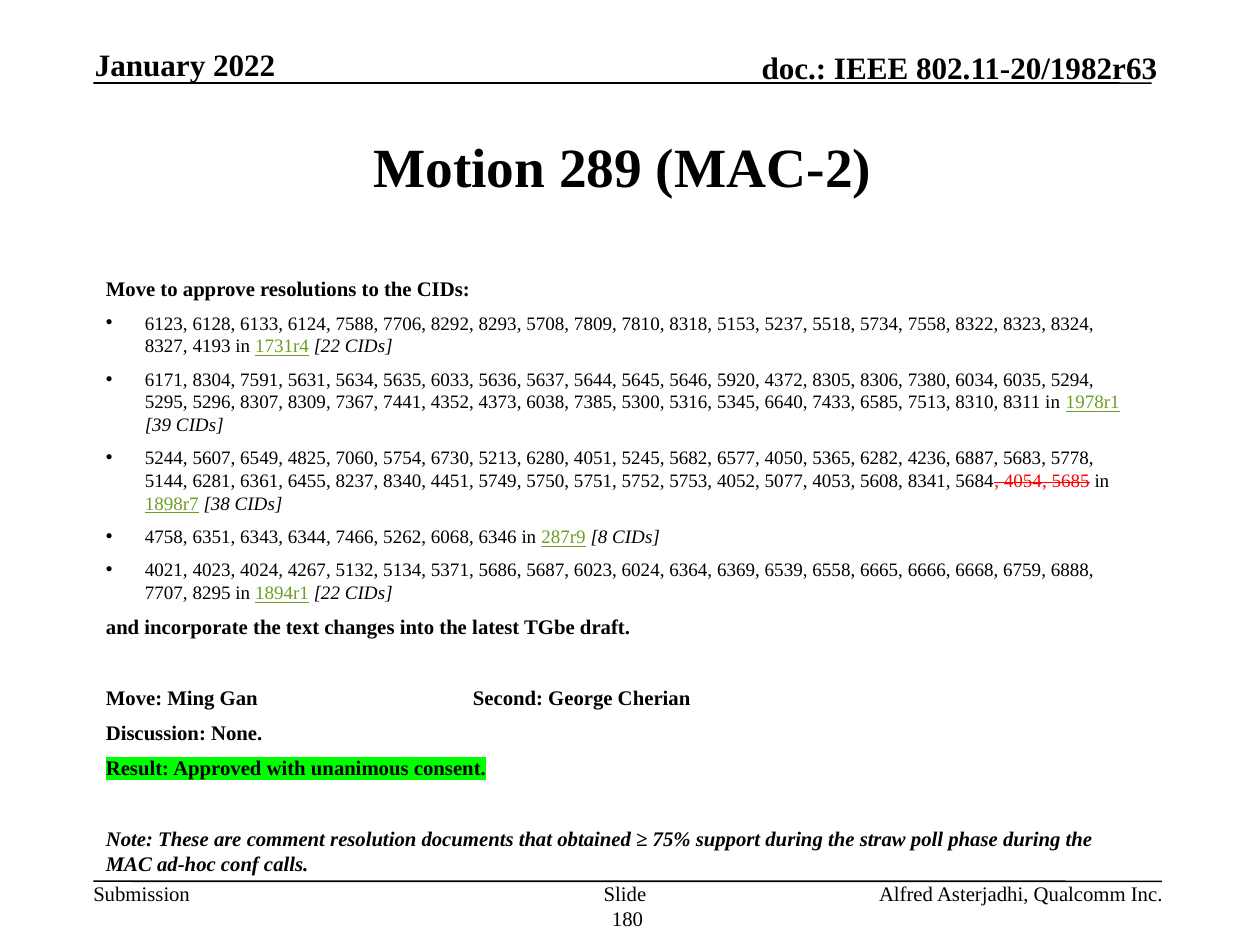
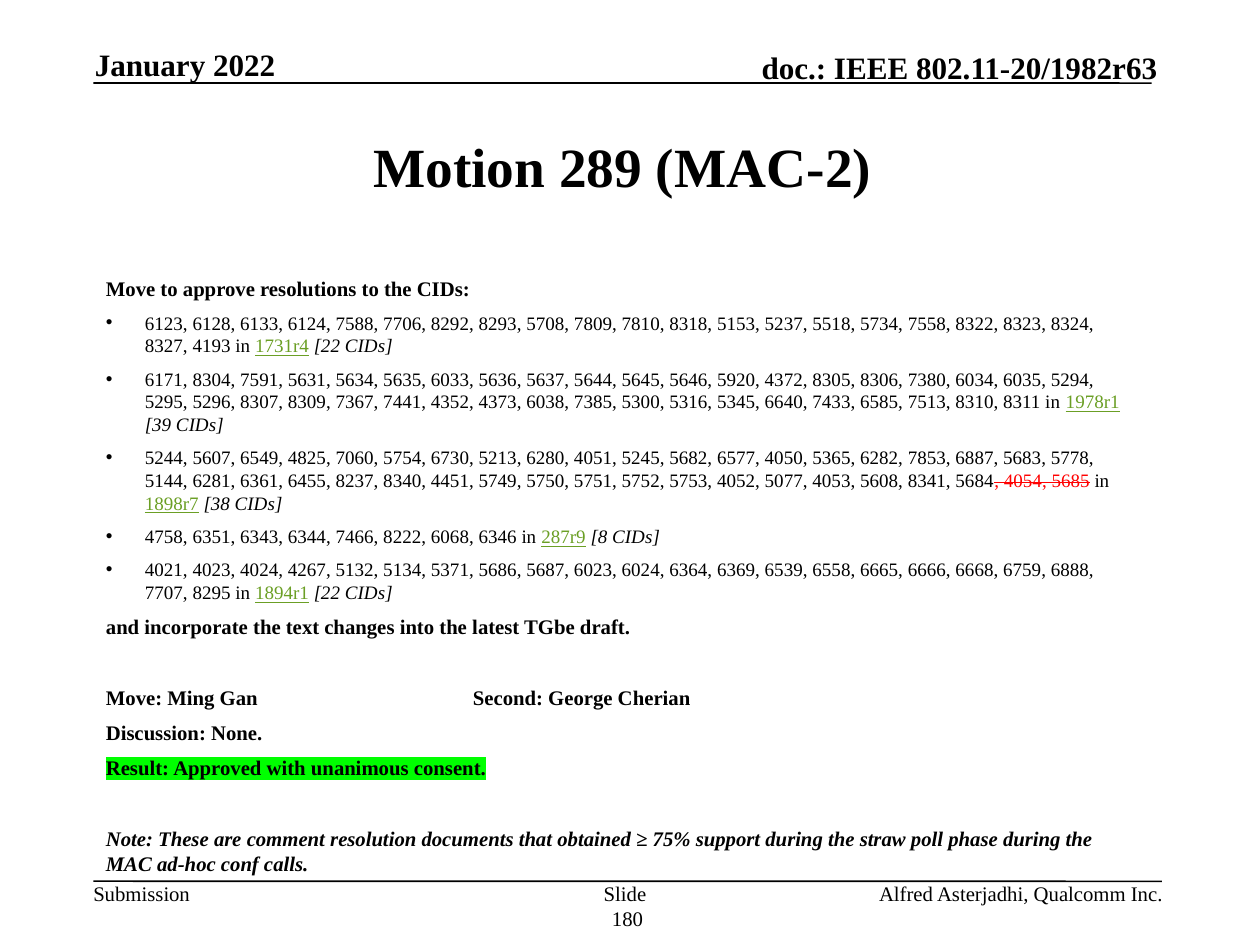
4236: 4236 -> 7853
5262: 5262 -> 8222
